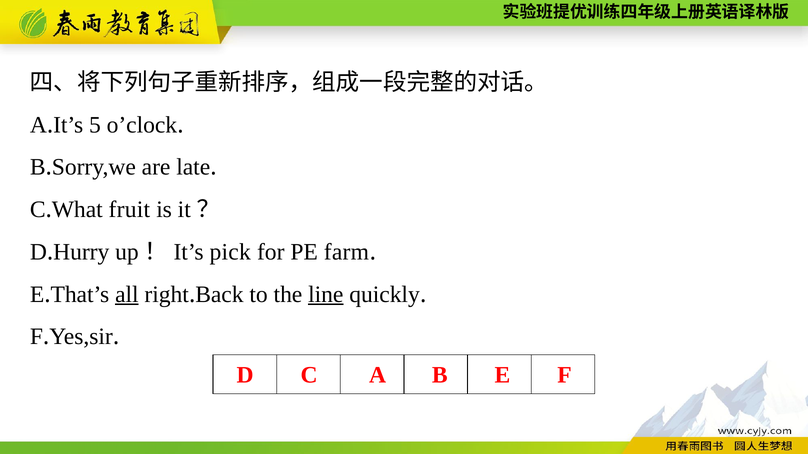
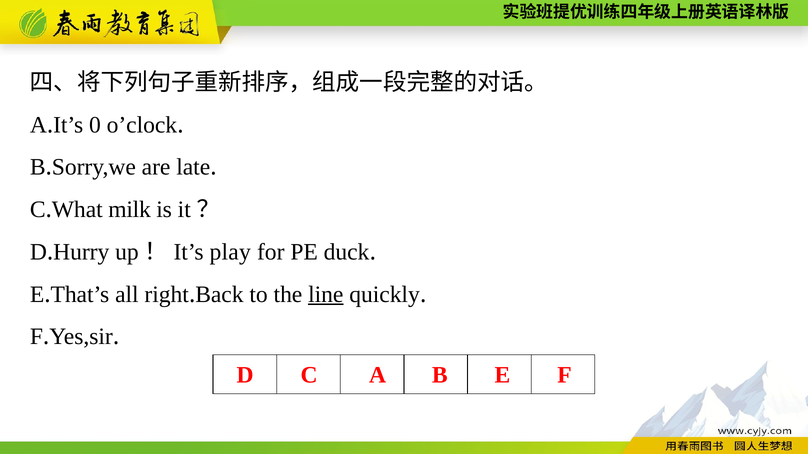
5: 5 -> 0
fruit: fruit -> milk
pick: pick -> play
farm: farm -> duck
all underline: present -> none
